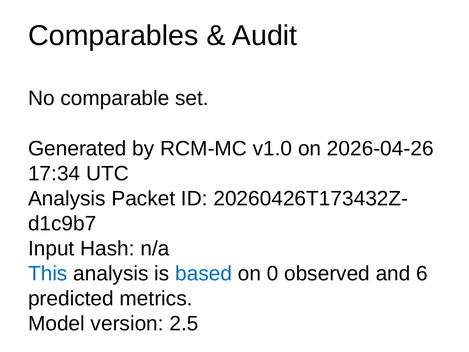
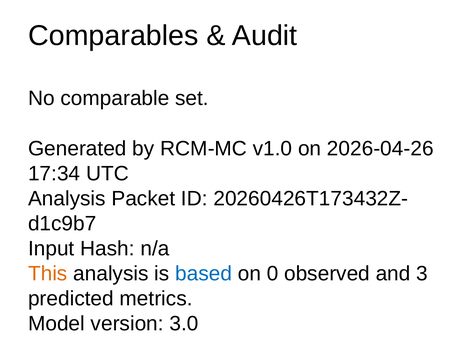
This colour: blue -> orange
6: 6 -> 3
2.5: 2.5 -> 3.0
